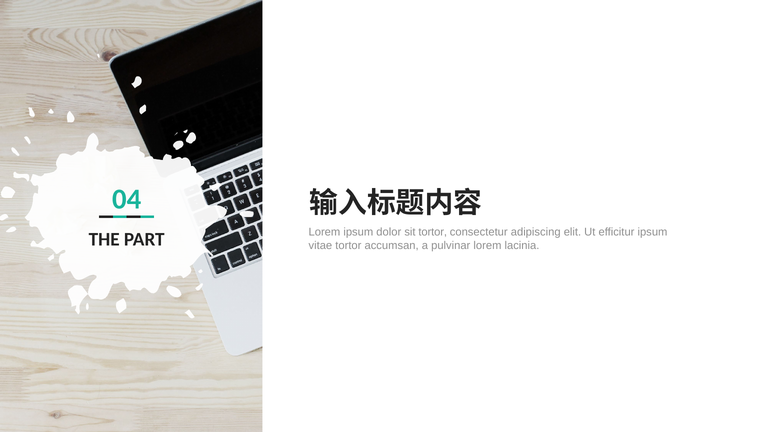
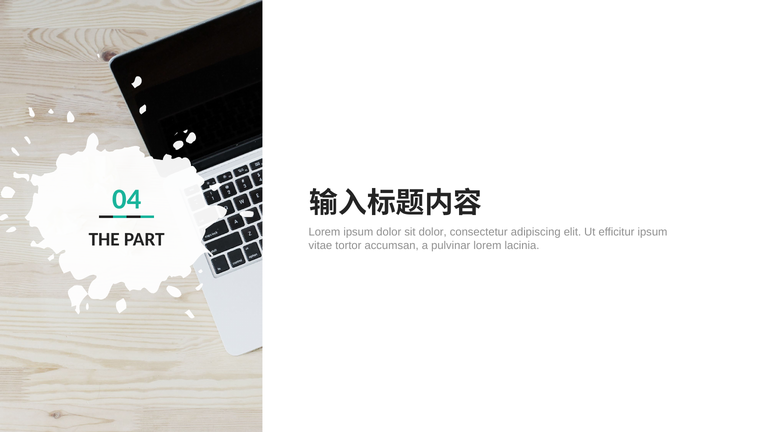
sit tortor: tortor -> dolor
